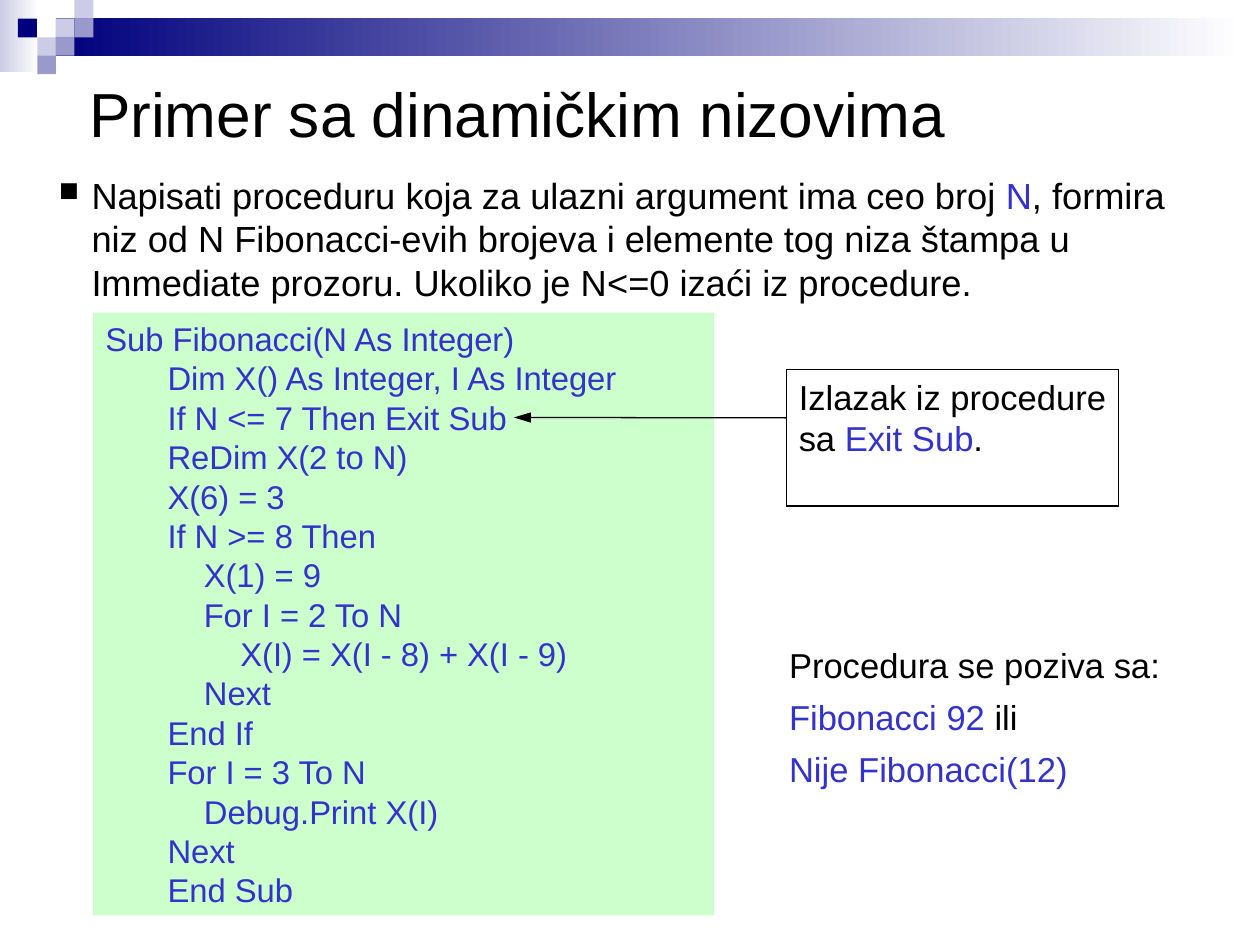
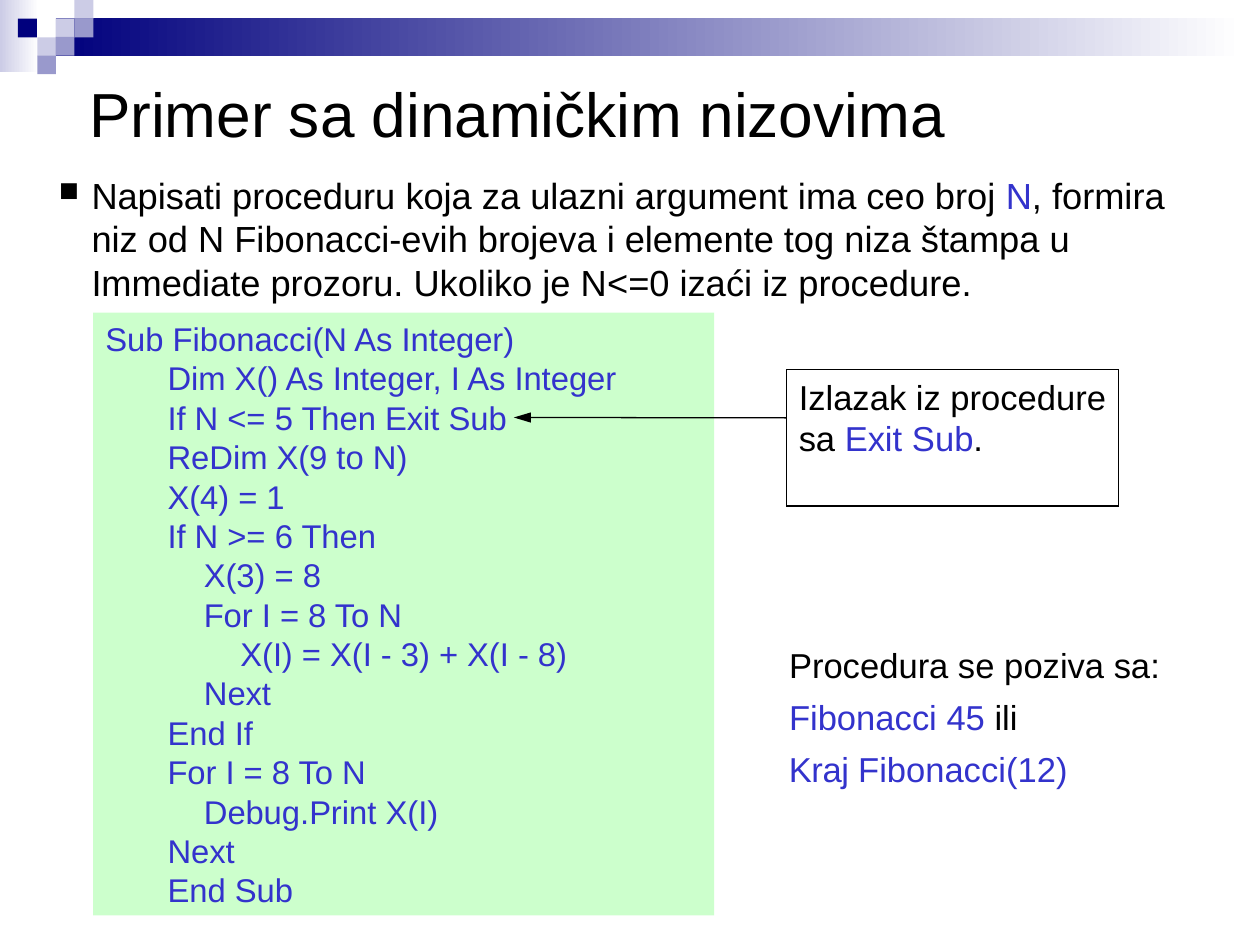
7: 7 -> 5
X(2: X(2 -> X(9
X(6: X(6 -> X(4
3 at (276, 498): 3 -> 1
8 at (284, 537): 8 -> 6
X(1: X(1 -> X(3
9 at (312, 577): 9 -> 8
2 at (317, 616): 2 -> 8
8 at (415, 655): 8 -> 3
9 at (553, 655): 9 -> 8
92: 92 -> 45
Nije: Nije -> Kraj
3 at (281, 773): 3 -> 8
